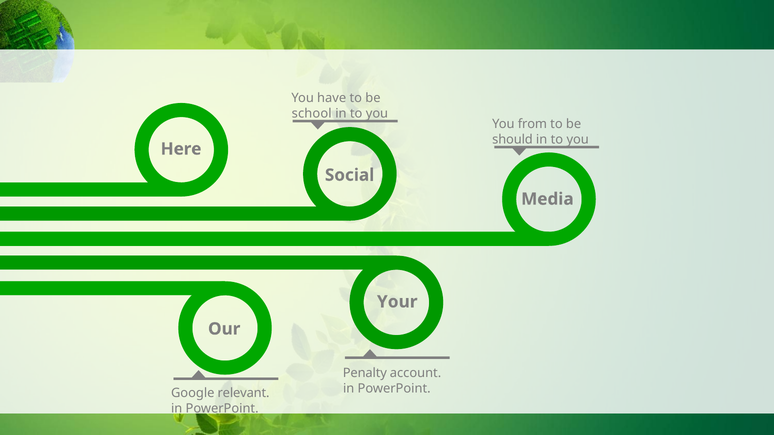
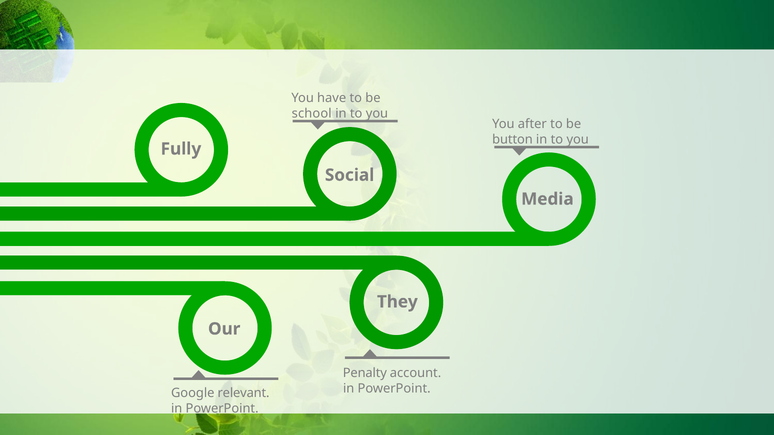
from: from -> after
should: should -> button
Here: Here -> Fully
Your: Your -> They
